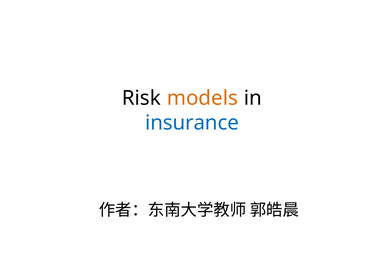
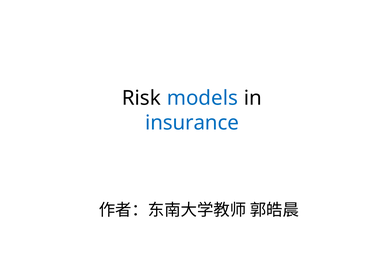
models colour: orange -> blue
